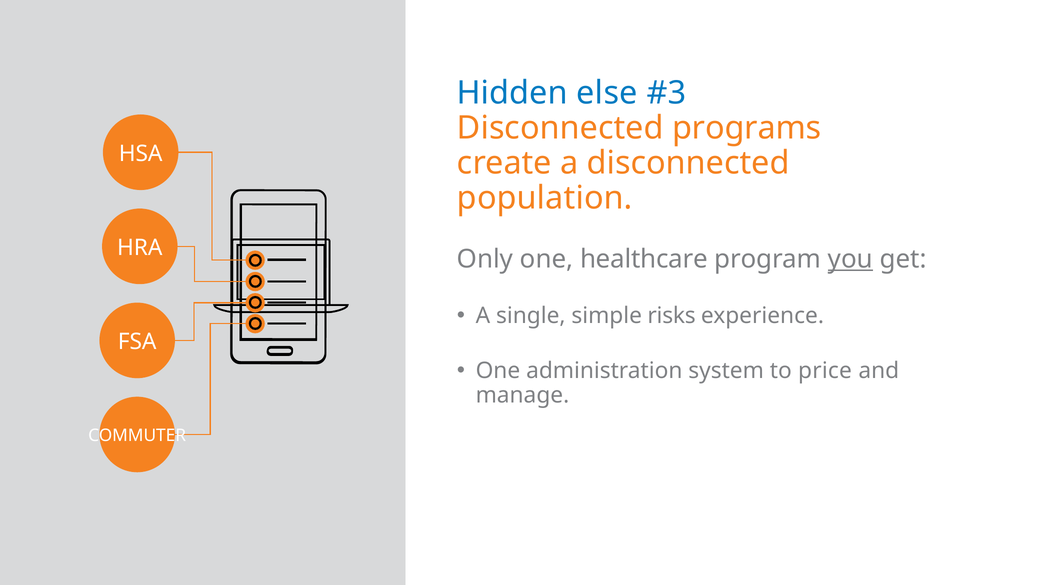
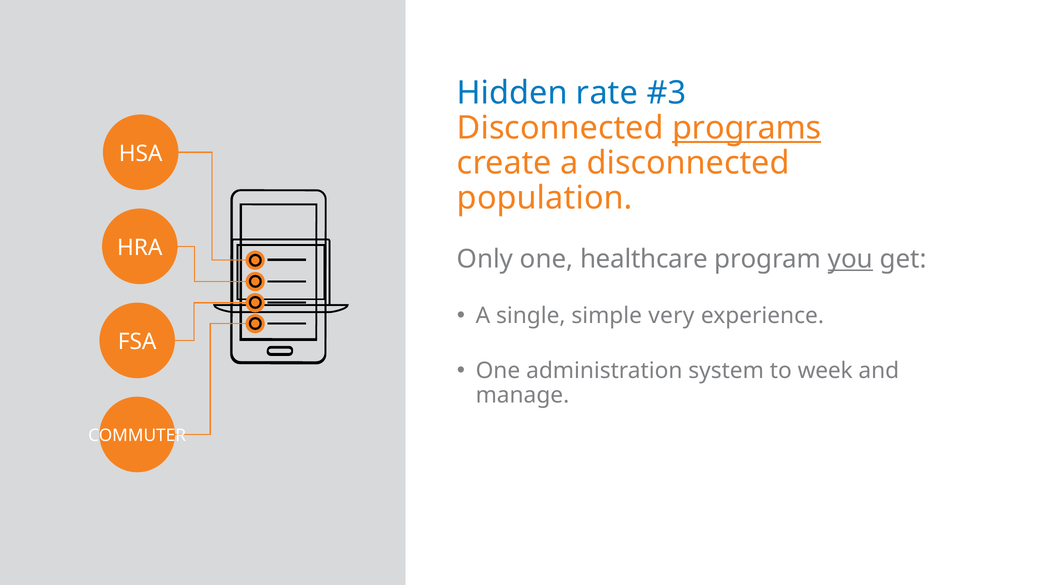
else: else -> rate
programs underline: none -> present
risks: risks -> very
price: price -> week
